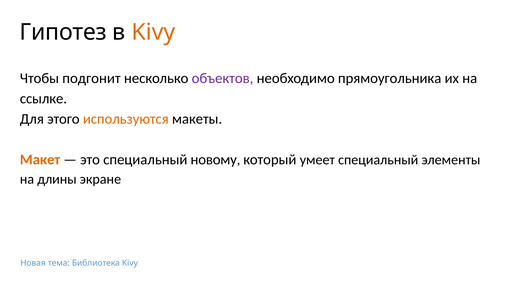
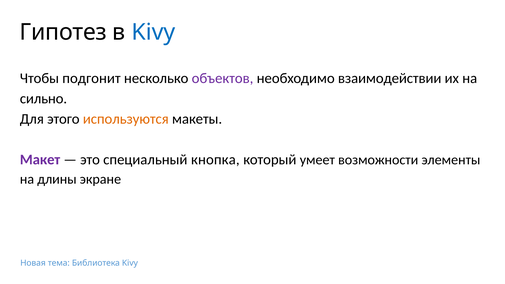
Kivy at (153, 32) colour: orange -> blue
прямоугольника: прямоугольника -> взаимодействии
ссылке: ссылке -> сильно
Макет colour: orange -> purple
новому: новому -> кнопка
умеет специальный: специальный -> возможности
